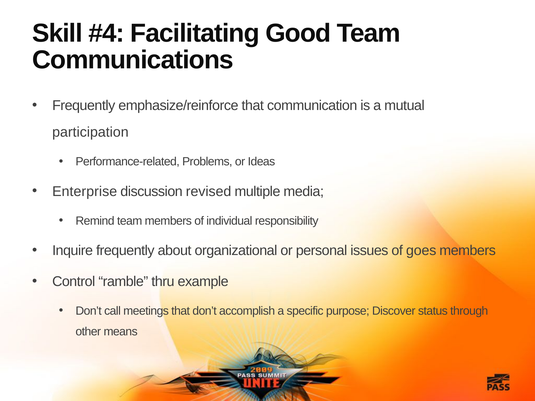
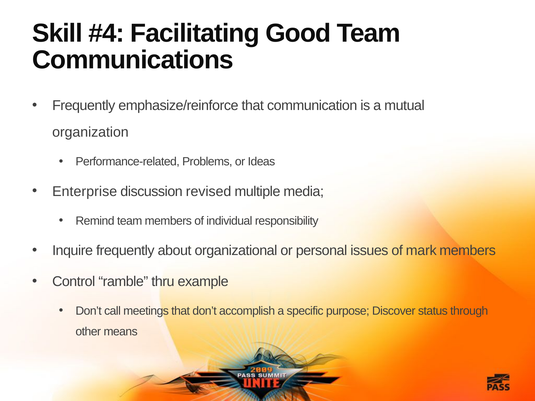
participation: participation -> organization
goes: goes -> mark
